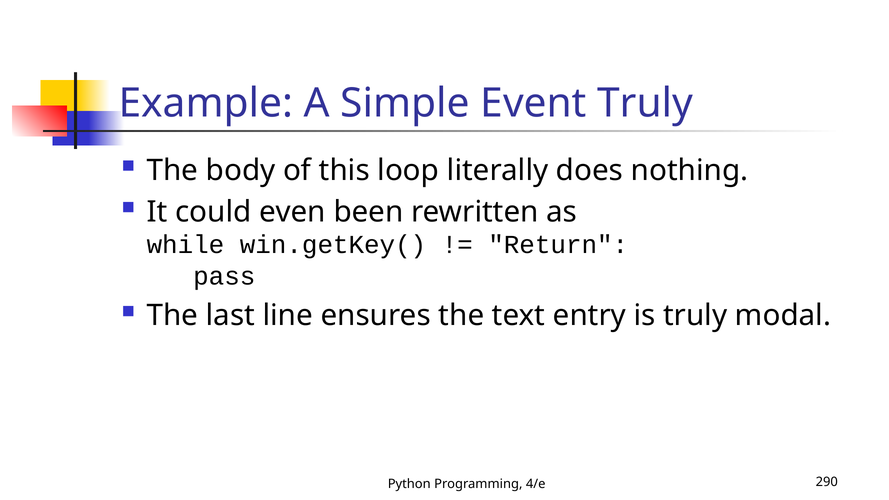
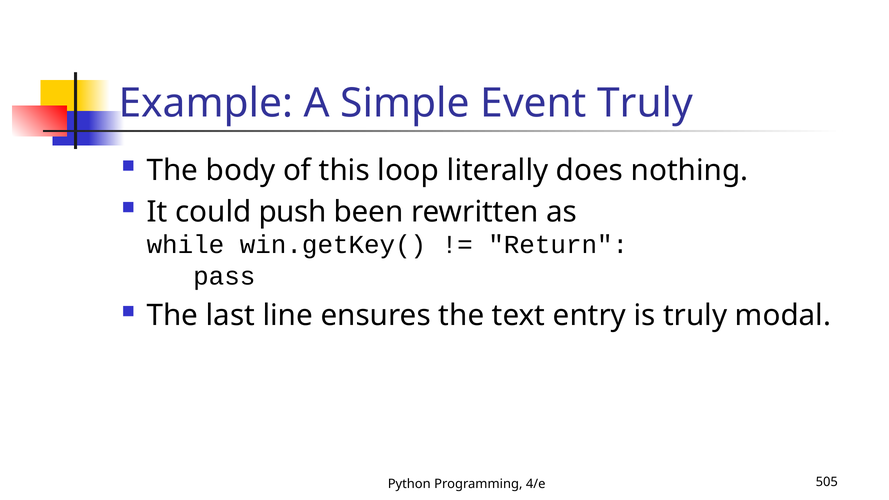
even: even -> push
290: 290 -> 505
